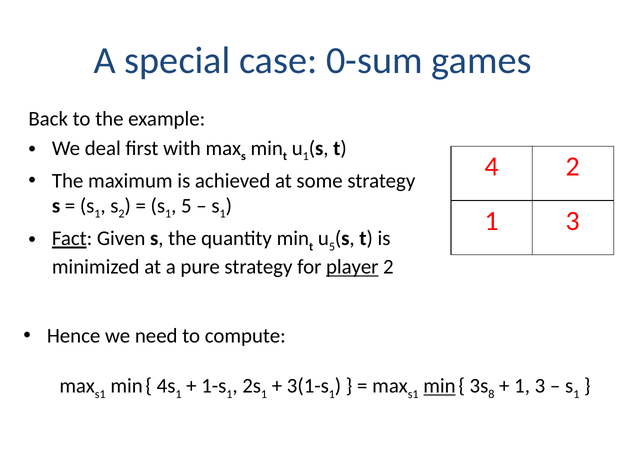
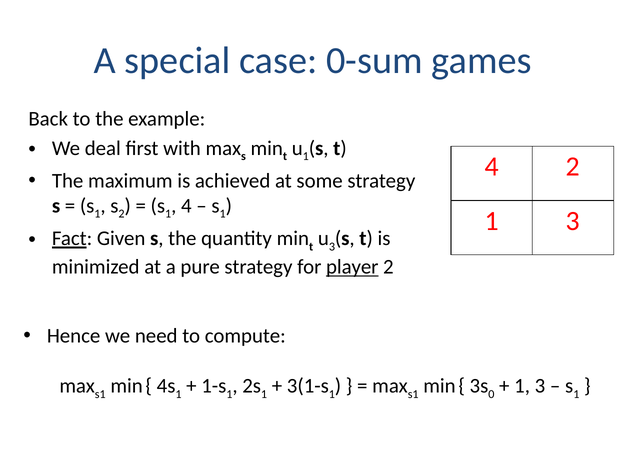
5 at (186, 206): 5 -> 4
5 at (332, 246): 5 -> 3
min at (440, 386) underline: present -> none
8: 8 -> 0
